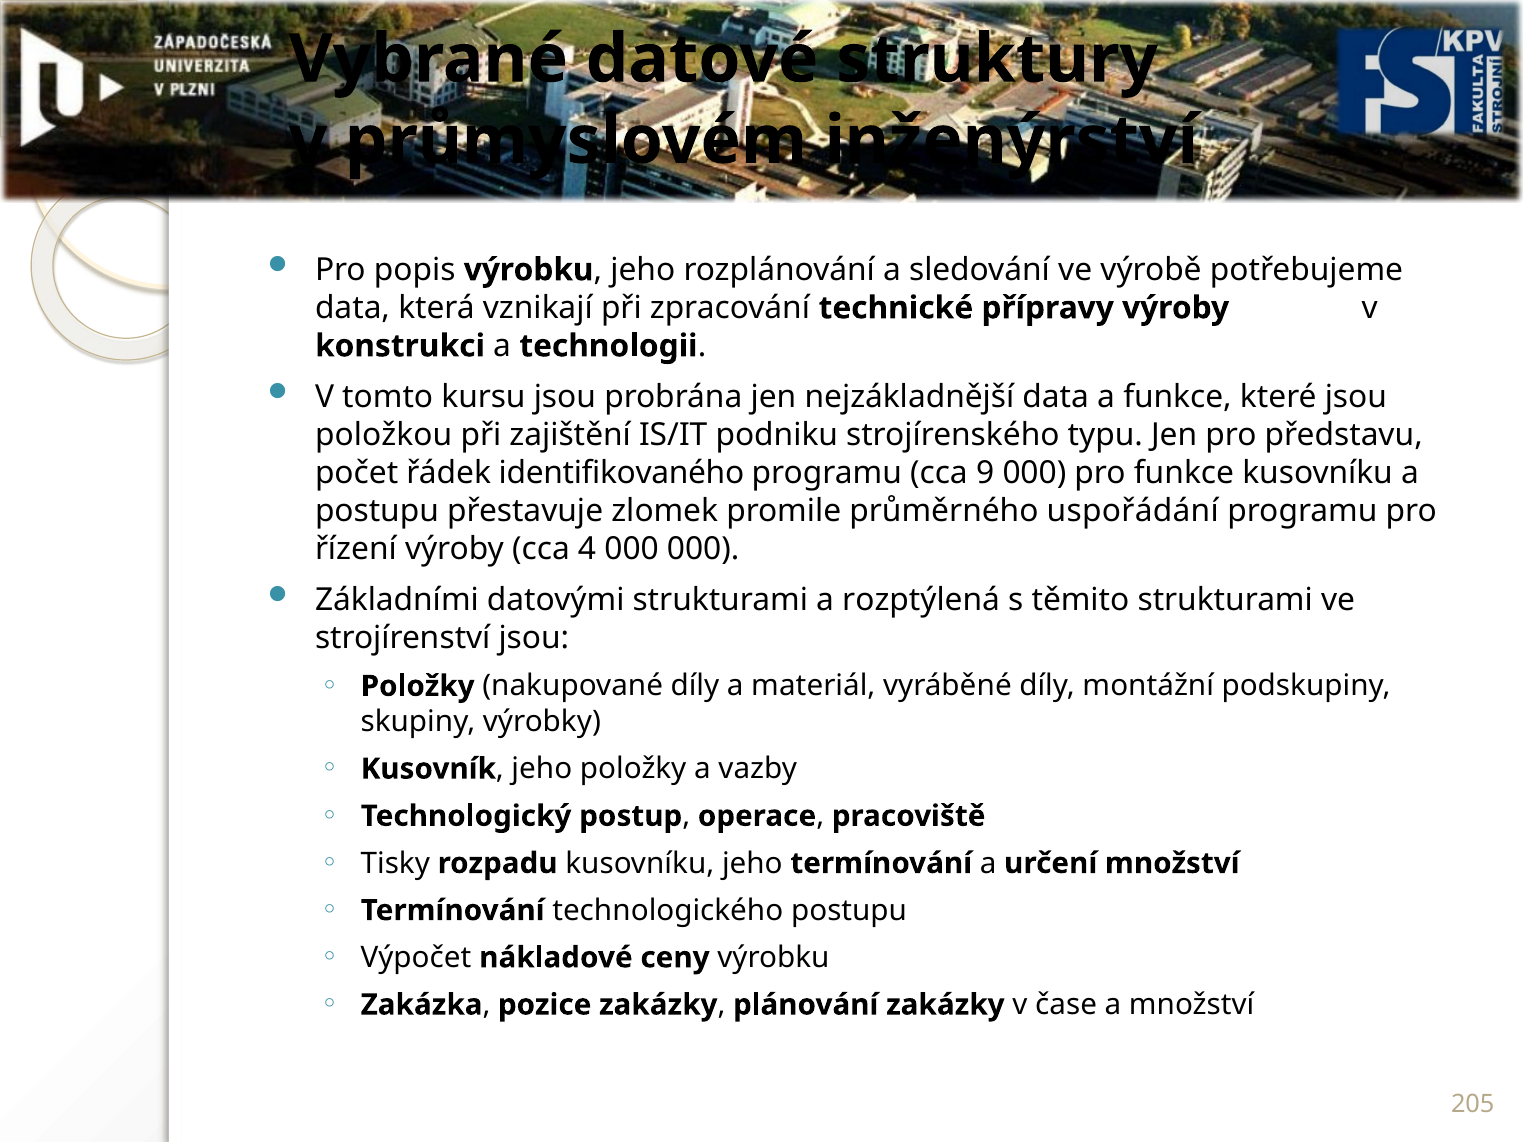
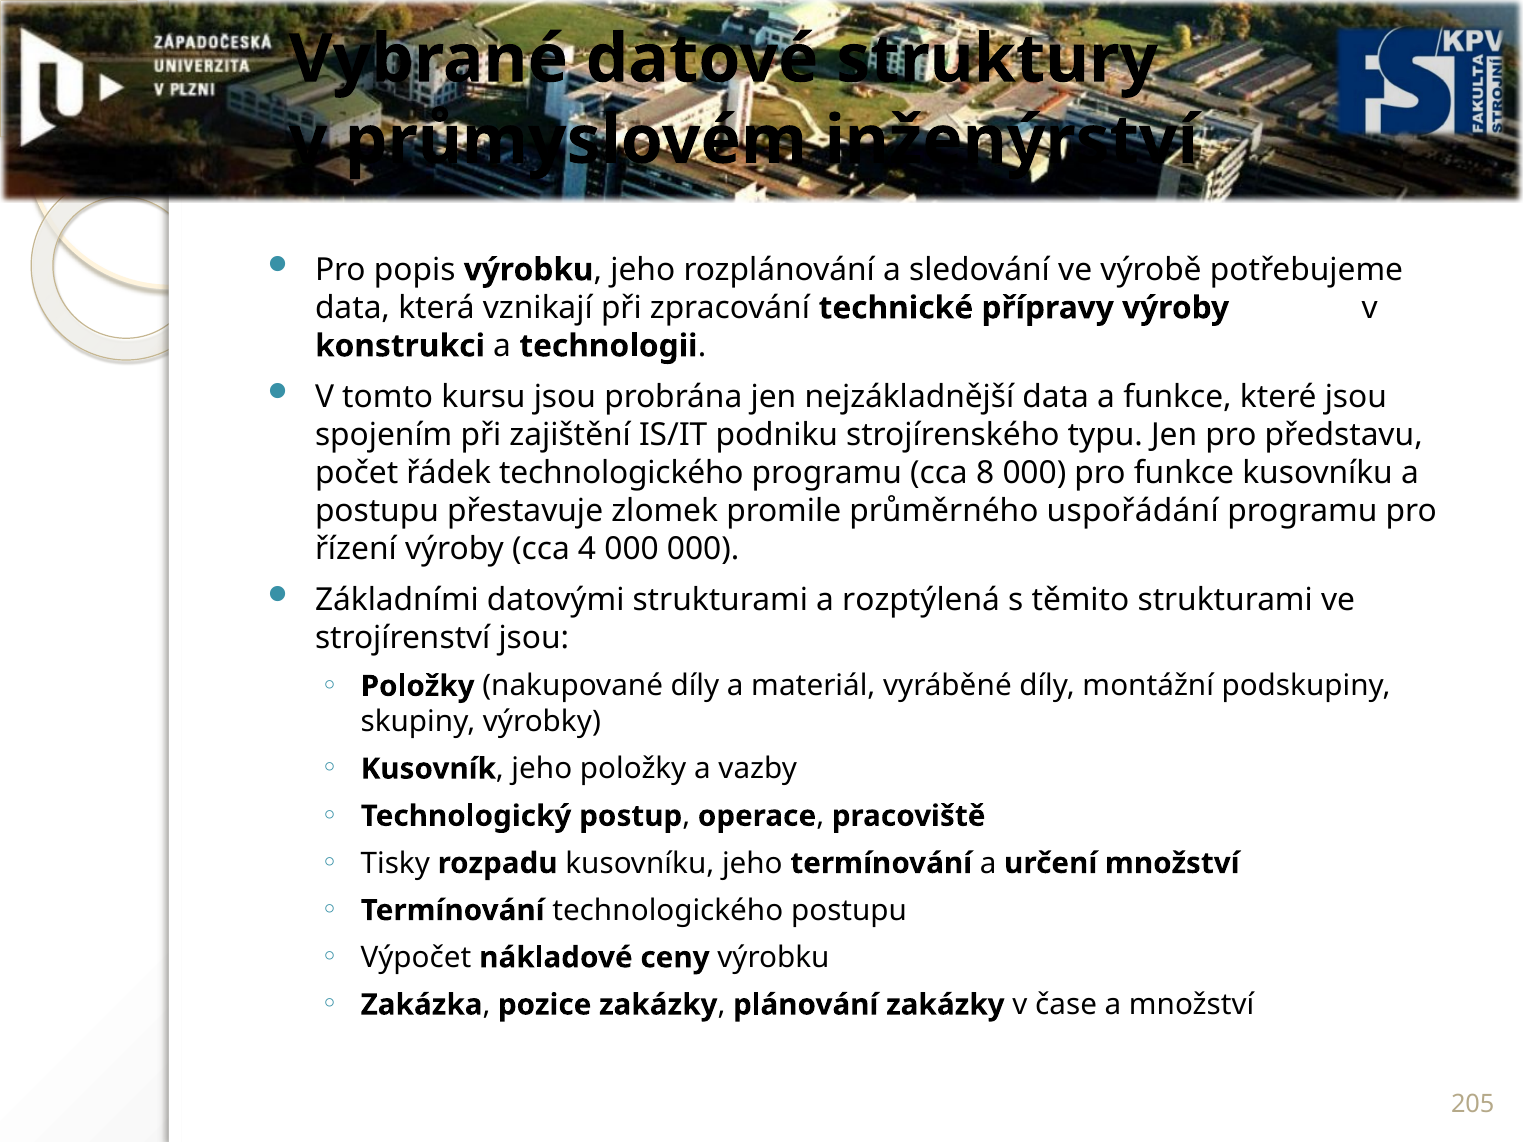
položkou: položkou -> spojením
řádek identifikovaného: identifikovaného -> technologického
9: 9 -> 8
